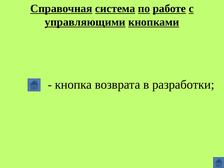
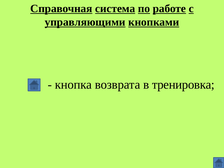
разработки: разработки -> тренировка
